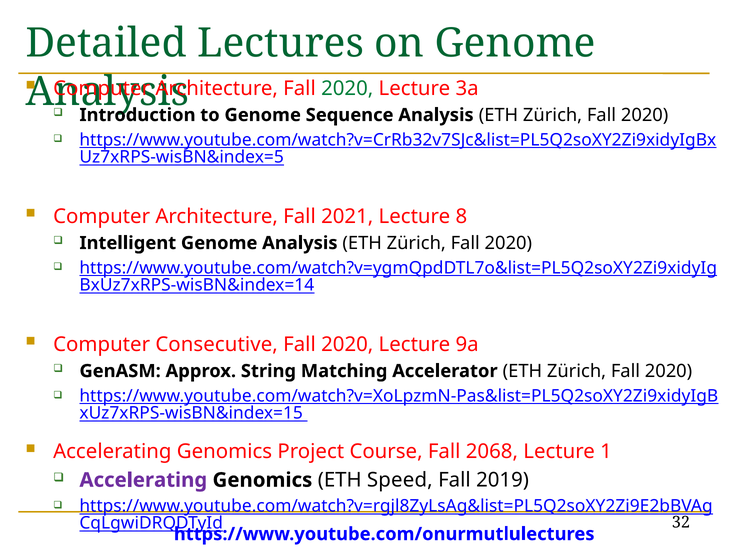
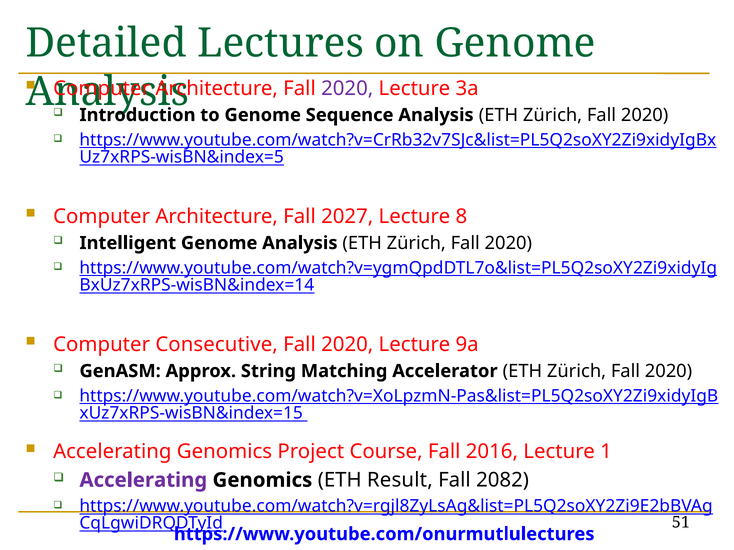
2020 at (347, 88) colour: green -> purple
2021: 2021 -> 2027
2068: 2068 -> 2016
Speed: Speed -> Result
2019: 2019 -> 2082
32: 32 -> 51
